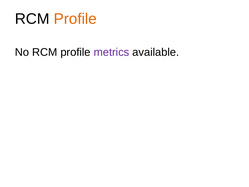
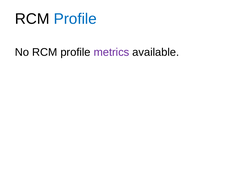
Profile at (75, 19) colour: orange -> blue
